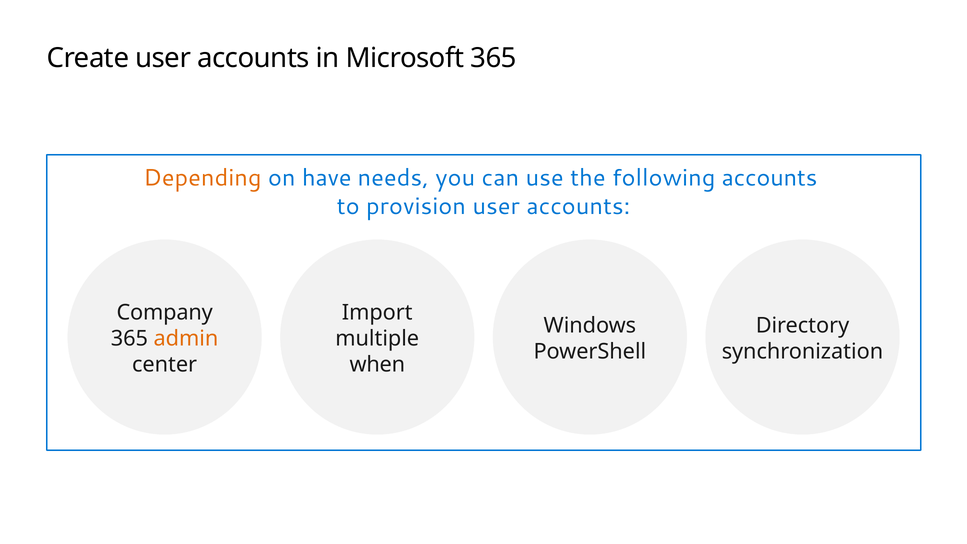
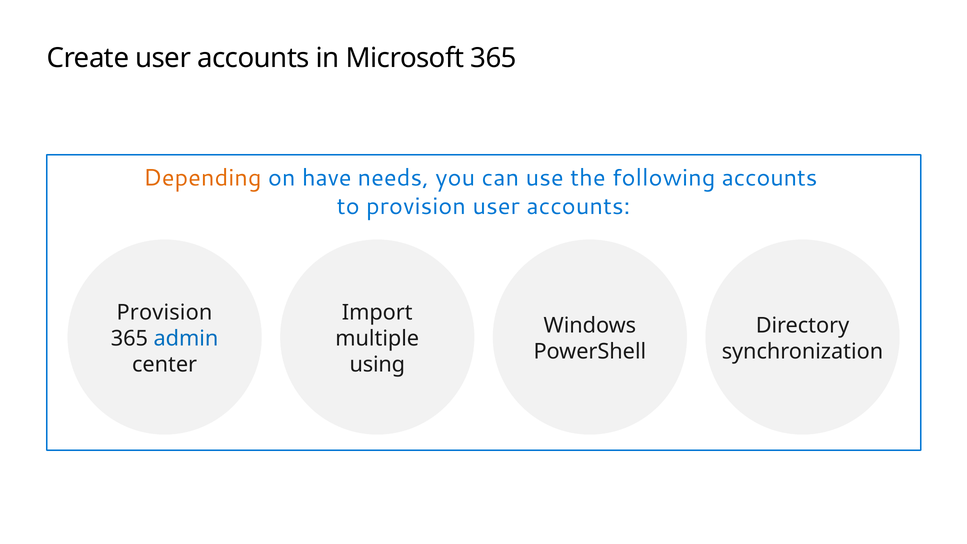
Company at (165, 312): Company -> Provision
admin colour: orange -> blue
when: when -> using
